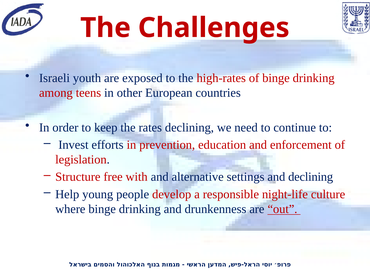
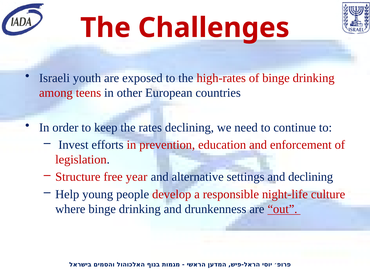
with: with -> year
